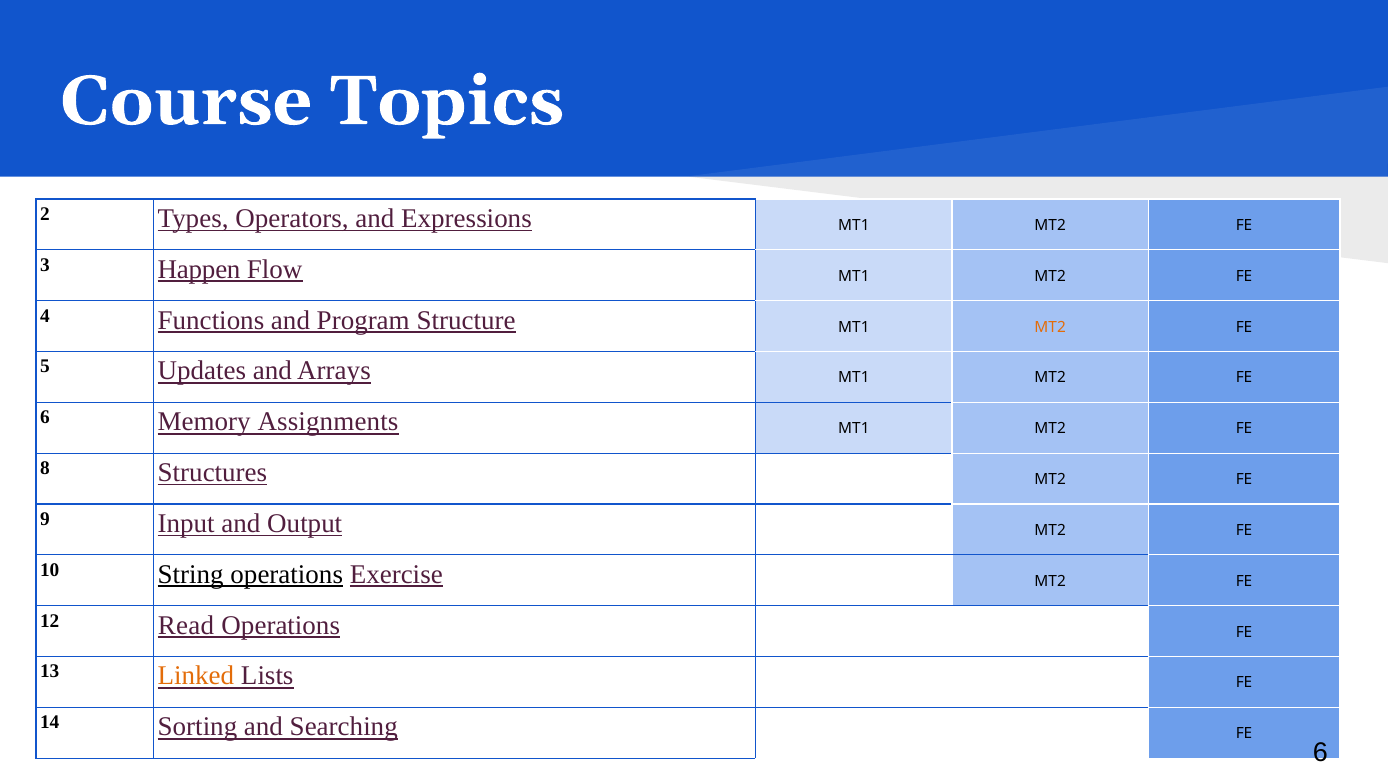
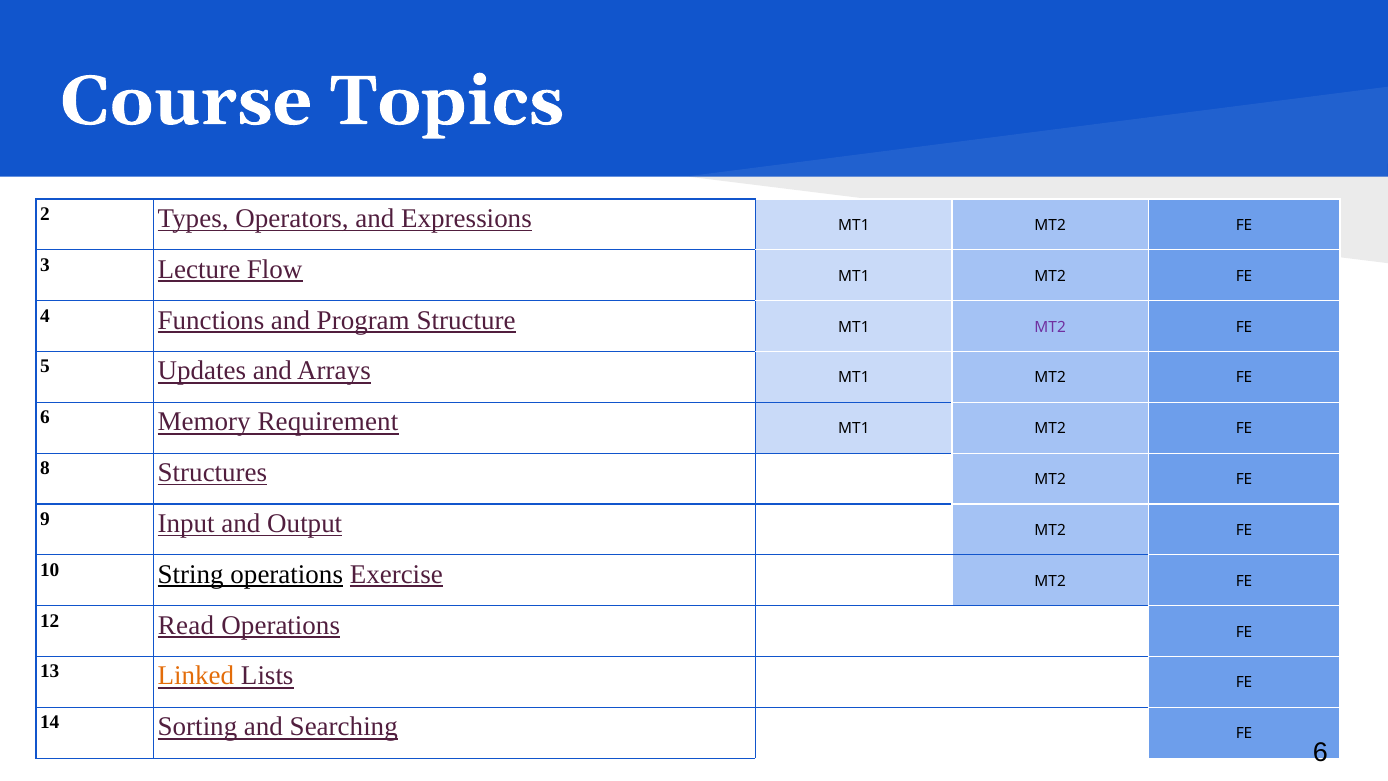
Happen: Happen -> Lecture
MT2 at (1050, 327) colour: orange -> purple
Assignments: Assignments -> Requirement
